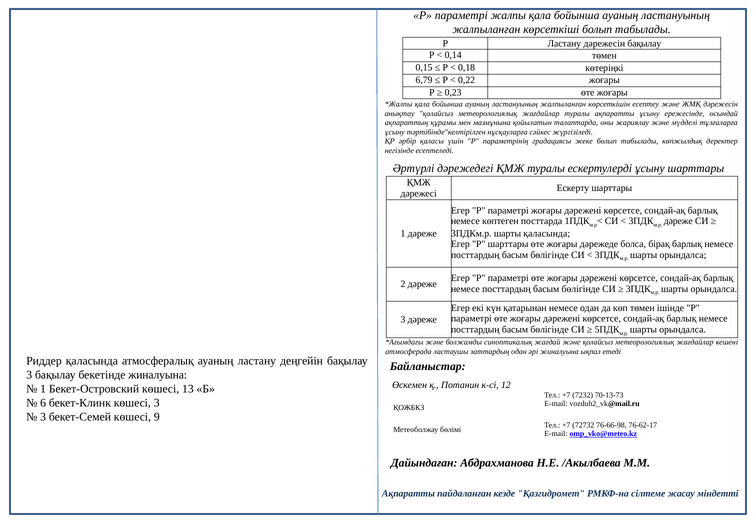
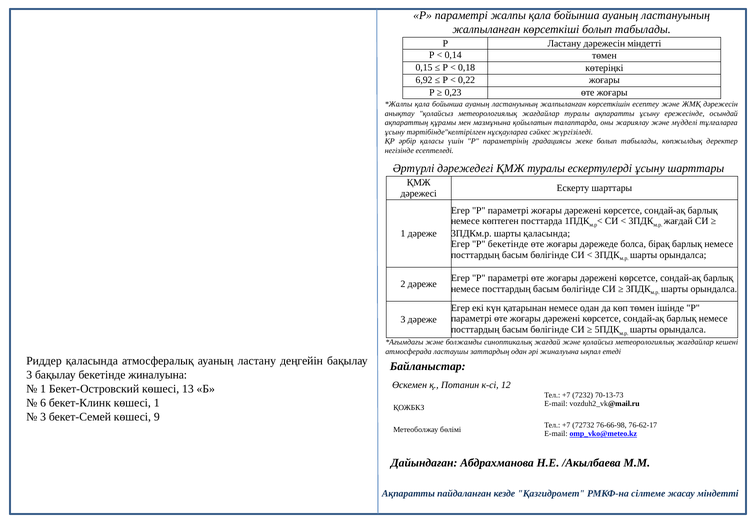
дәрежесін бақылау: бақылау -> міндетті
6,79: 6,79 -> 6,92
дәреже at (678, 221): дәреже -> жағдай
P шарттары: шарттары -> бекетінде
көшесі 3: 3 -> 1
